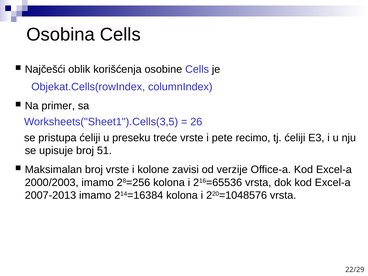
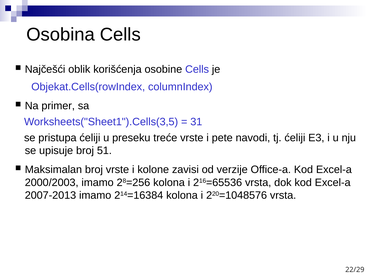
26: 26 -> 31
recimo: recimo -> navodi
